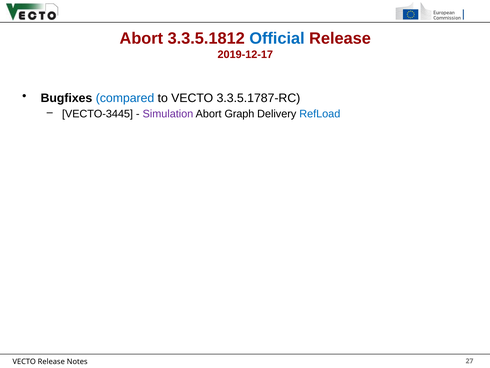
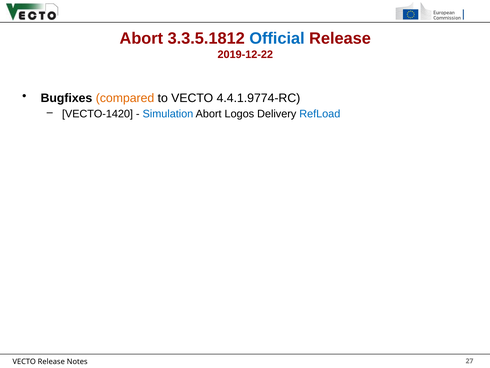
2019-12-17: 2019-12-17 -> 2019-12-22
compared colour: blue -> orange
3.3.5.1787-RC: 3.3.5.1787-RC -> 4.4.1.9774-RC
VECTO-3445: VECTO-3445 -> VECTO-1420
Simulation colour: purple -> blue
Graph: Graph -> Logos
